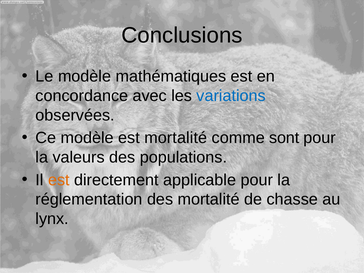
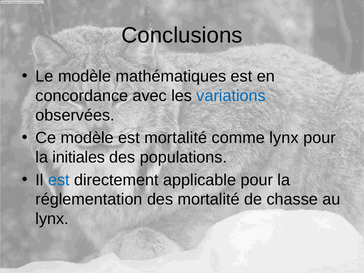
comme sont: sont -> lynx
valeurs: valeurs -> initiales
est at (59, 180) colour: orange -> blue
